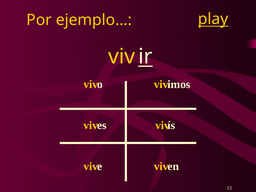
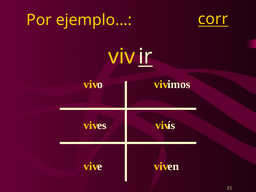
play: play -> corr
